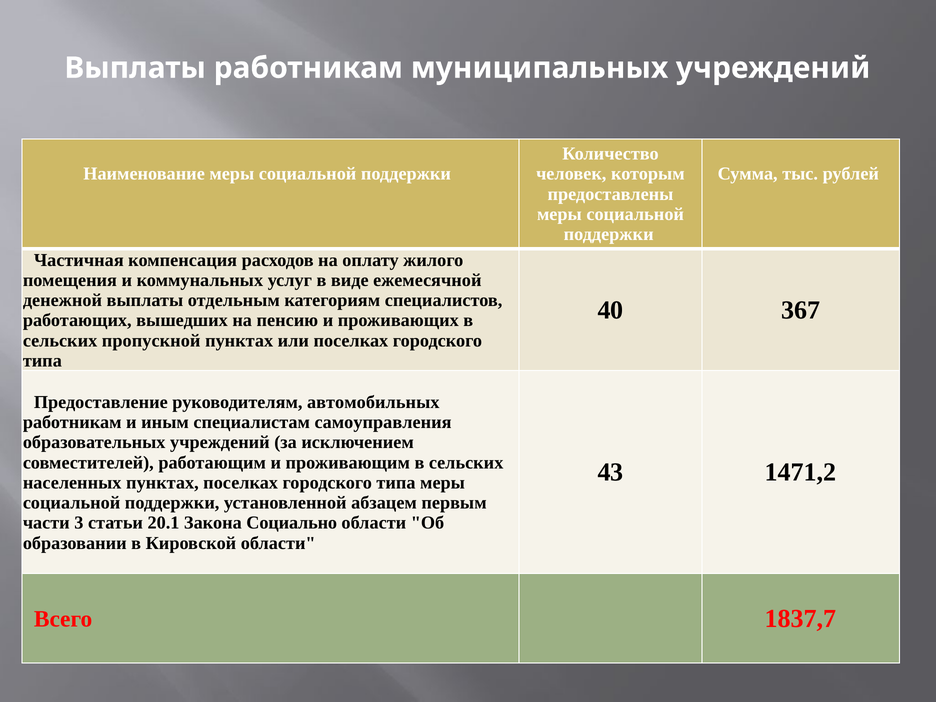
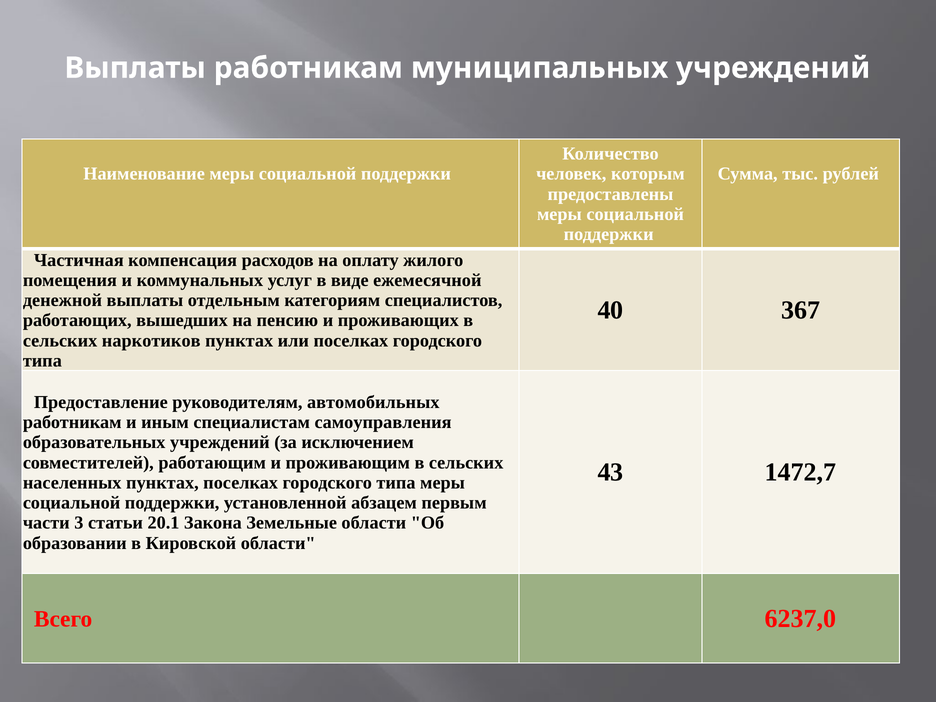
пропускной: пропускной -> наркотиков
1471,2: 1471,2 -> 1472,7
Социально: Социально -> Земельные
1837,7: 1837,7 -> 6237,0
